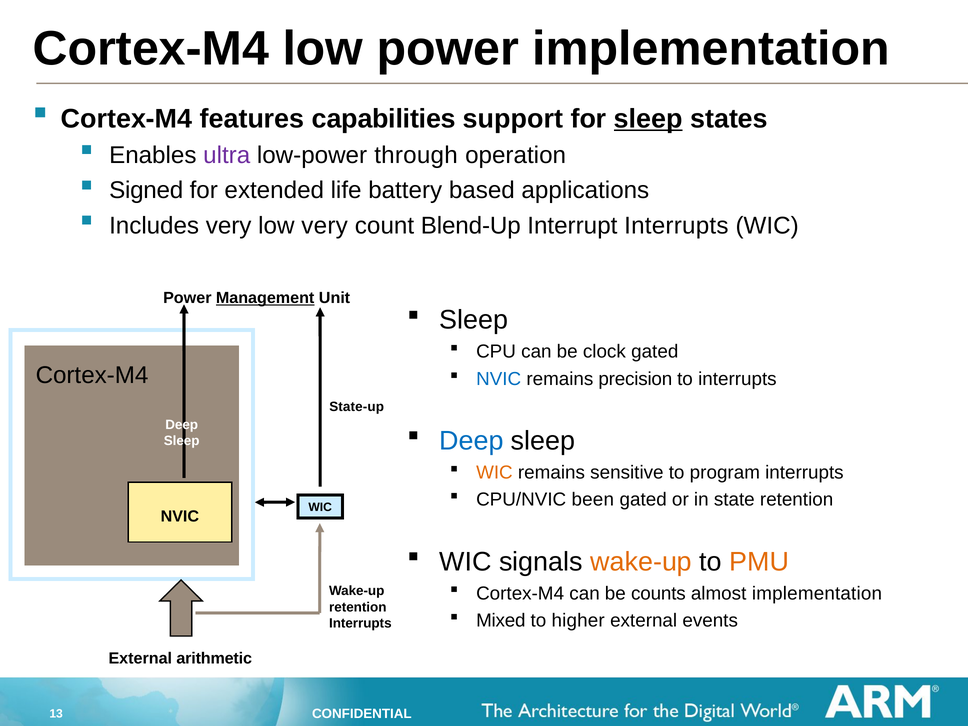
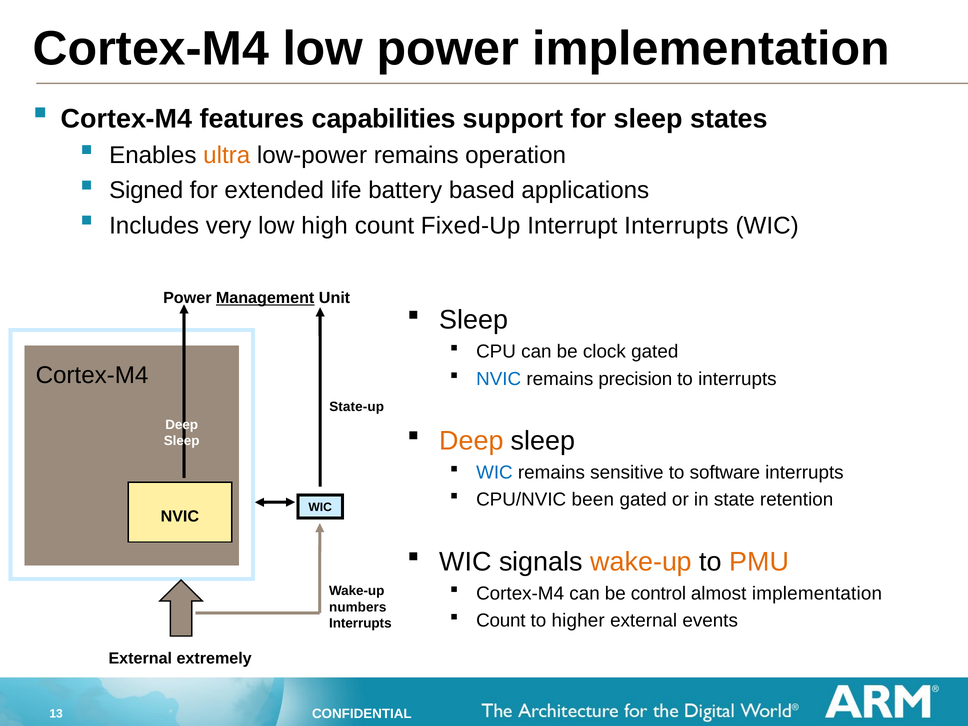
sleep at (648, 119) underline: present -> none
ultra colour: purple -> orange
low-power through: through -> remains
low very: very -> high
Blend-Up: Blend-Up -> Fixed-Up
Deep at (471, 441) colour: blue -> orange
WIC at (494, 472) colour: orange -> blue
program: program -> software
counts: counts -> control
retention at (358, 607): retention -> numbers
Mixed at (501, 621): Mixed -> Count
arithmetic: arithmetic -> extremely
